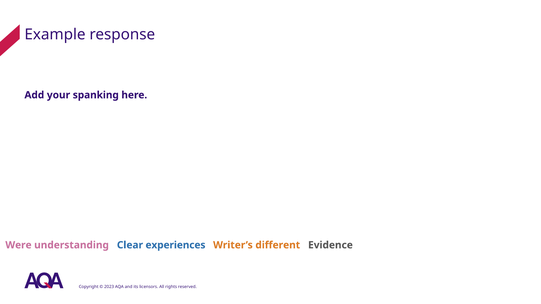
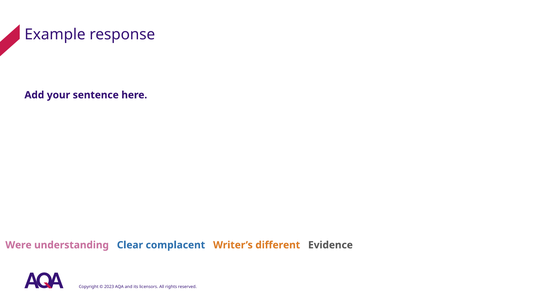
spanking: spanking -> sentence
experiences: experiences -> complacent
